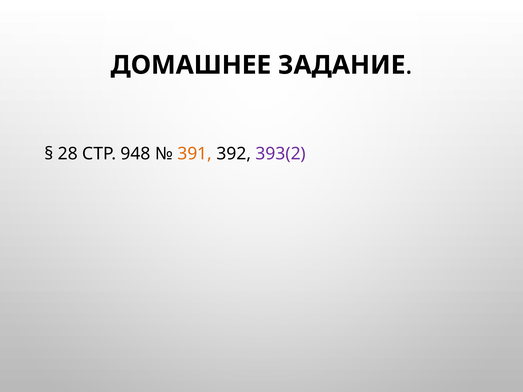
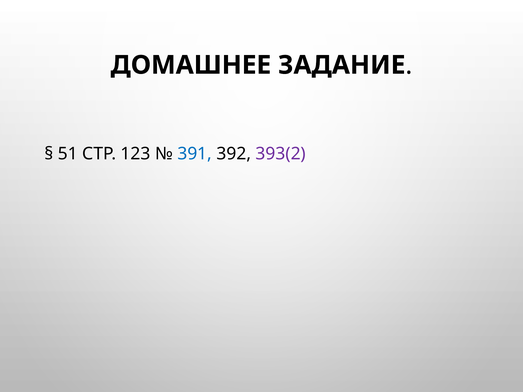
28: 28 -> 51
948: 948 -> 123
391 colour: orange -> blue
